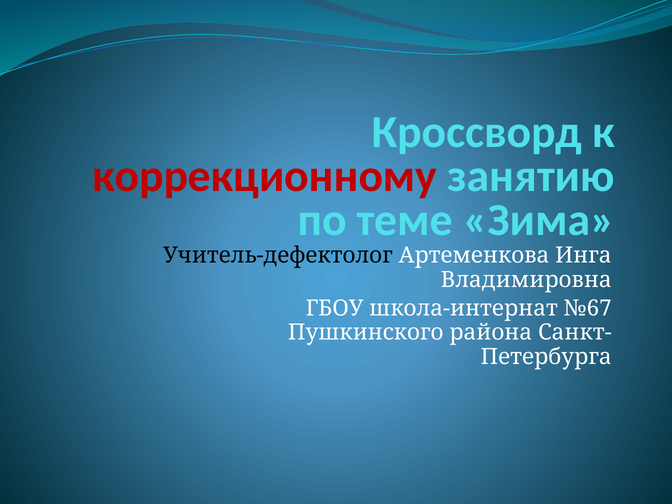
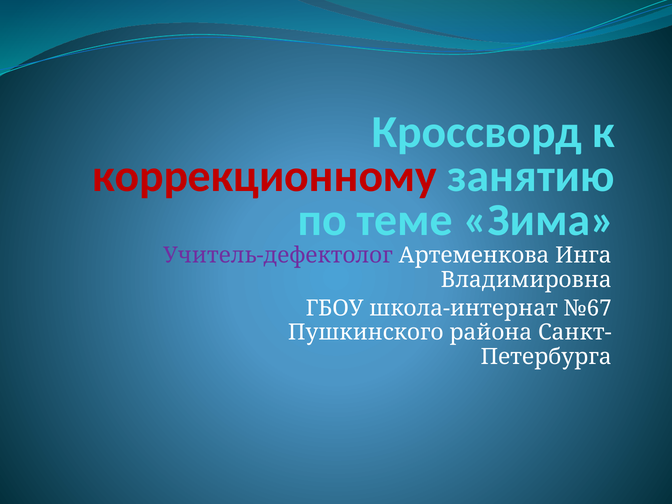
Учитель-дефектолог colour: black -> purple
